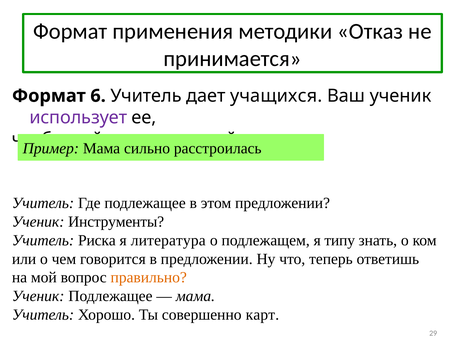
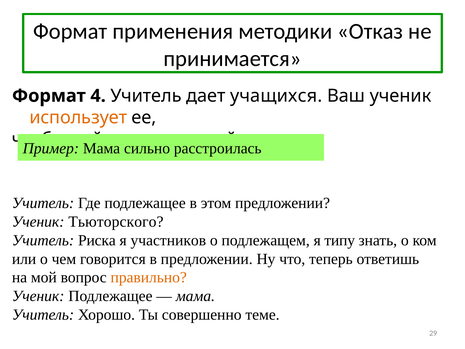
6: 6 -> 4
использует colour: purple -> orange
Инструменты: Инструменты -> Тьюторского
литература: литература -> участников
карт: карт -> теме
